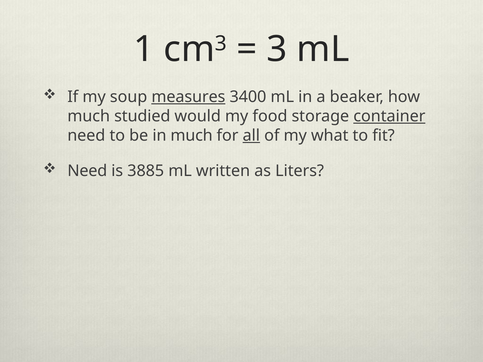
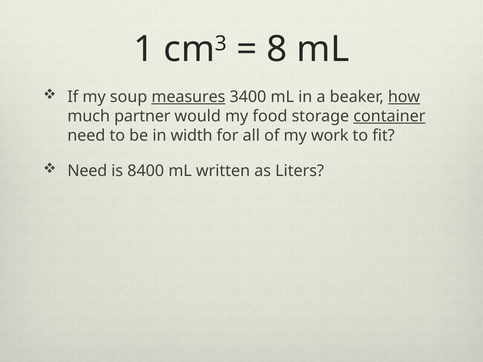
3 at (277, 49): 3 -> 8
how underline: none -> present
studied: studied -> partner
in much: much -> width
all underline: present -> none
what: what -> work
3885: 3885 -> 8400
